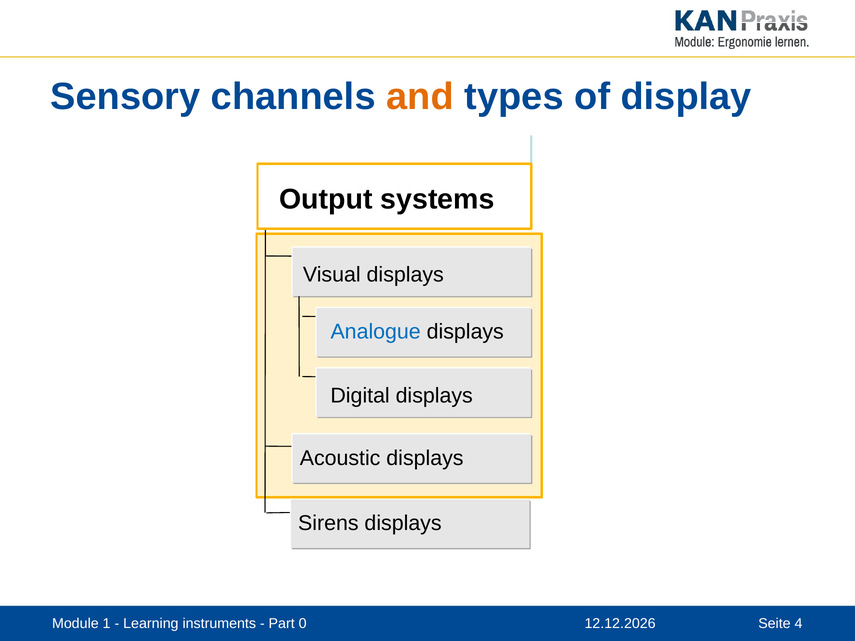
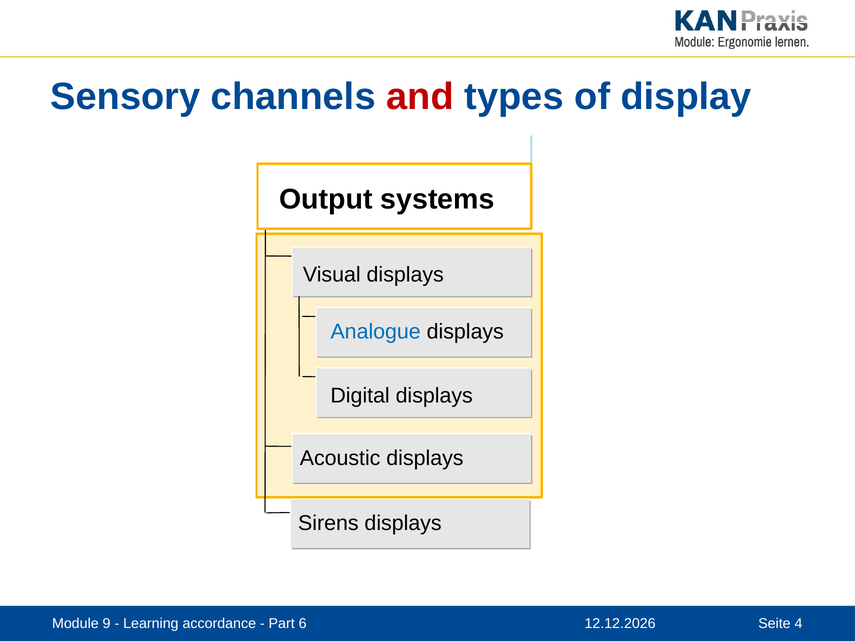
and colour: orange -> red
1: 1 -> 9
instruments: instruments -> accordance
0: 0 -> 6
